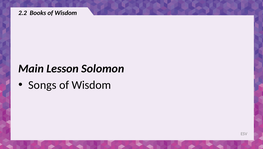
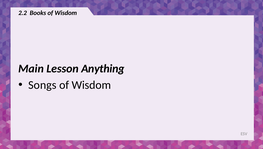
Solomon: Solomon -> Anything
